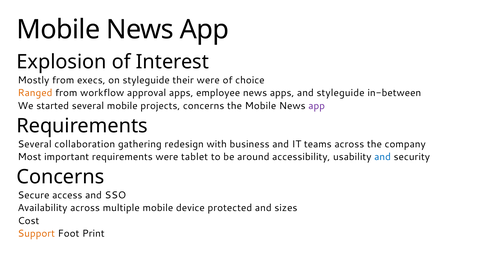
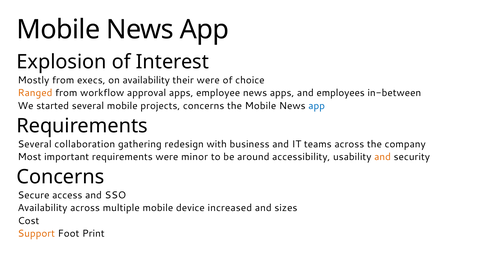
on styleguide: styleguide -> availability
and styleguide: styleguide -> employees
app at (317, 106) colour: purple -> blue
tablet: tablet -> minor
and at (383, 157) colour: blue -> orange
protected: protected -> increased
